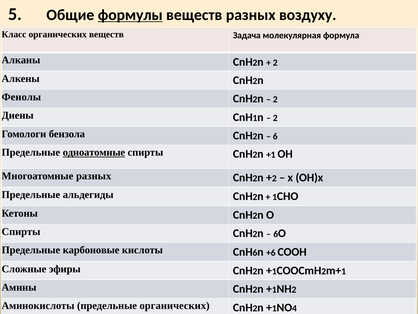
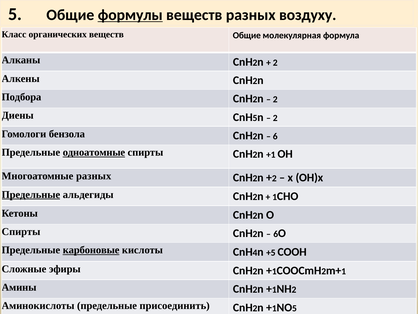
веществ Задача: Задача -> Общие
Фенолы: Фенолы -> Подбора
1 at (255, 118): 1 -> 5
Предельные at (31, 194) underline: none -> present
карбоновые underline: none -> present
6 at (255, 252): 6 -> 4
+6: +6 -> +5
предельные органических: органических -> присоединить
4 at (294, 308): 4 -> 5
